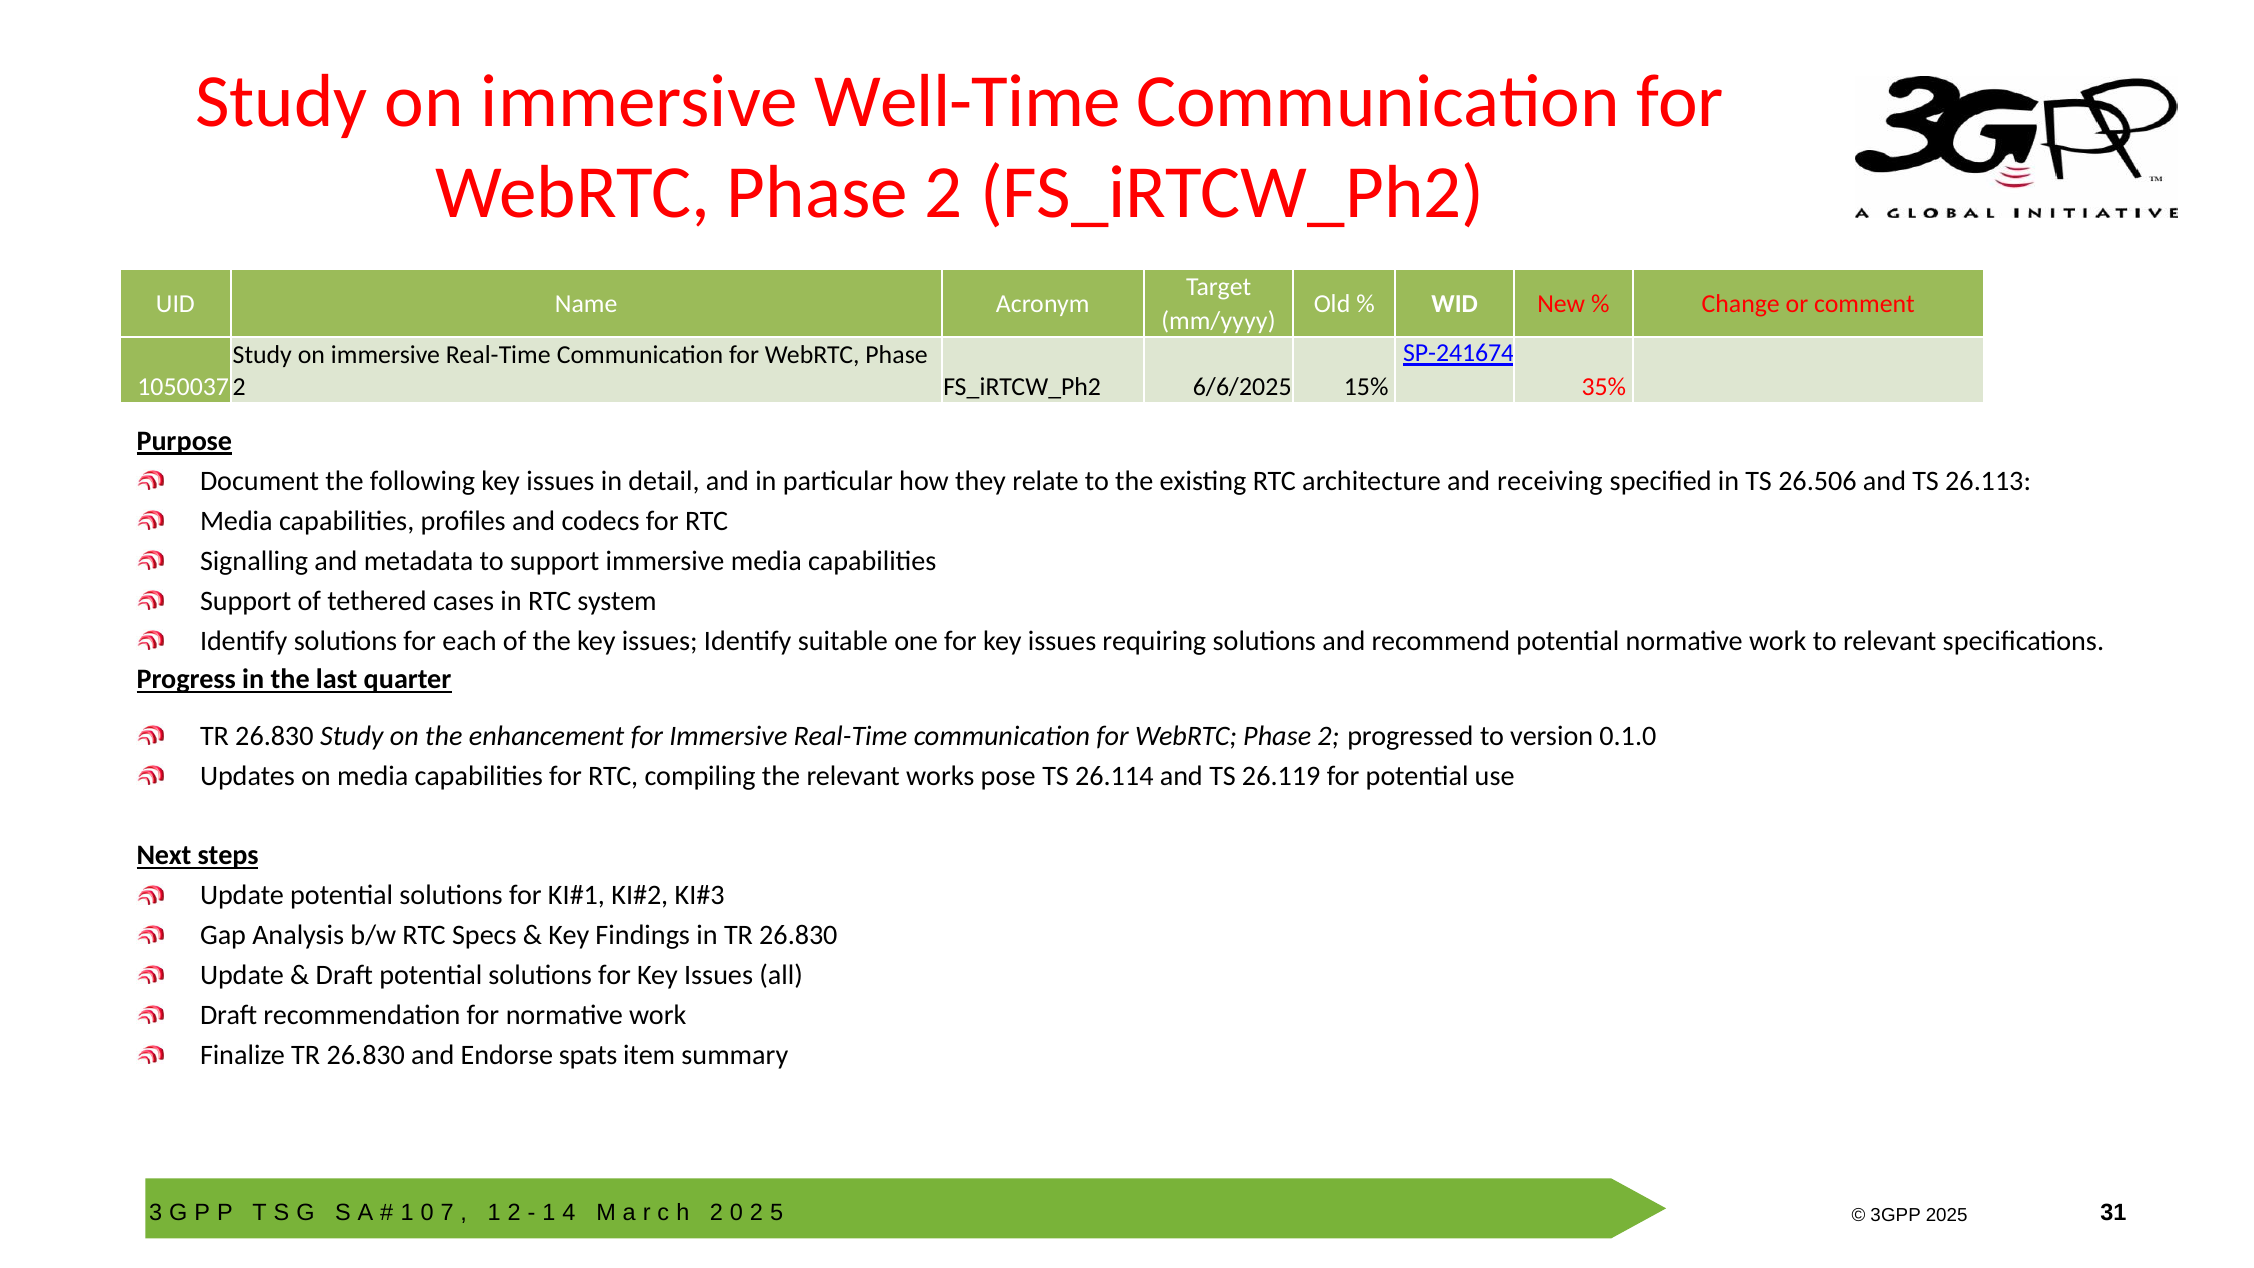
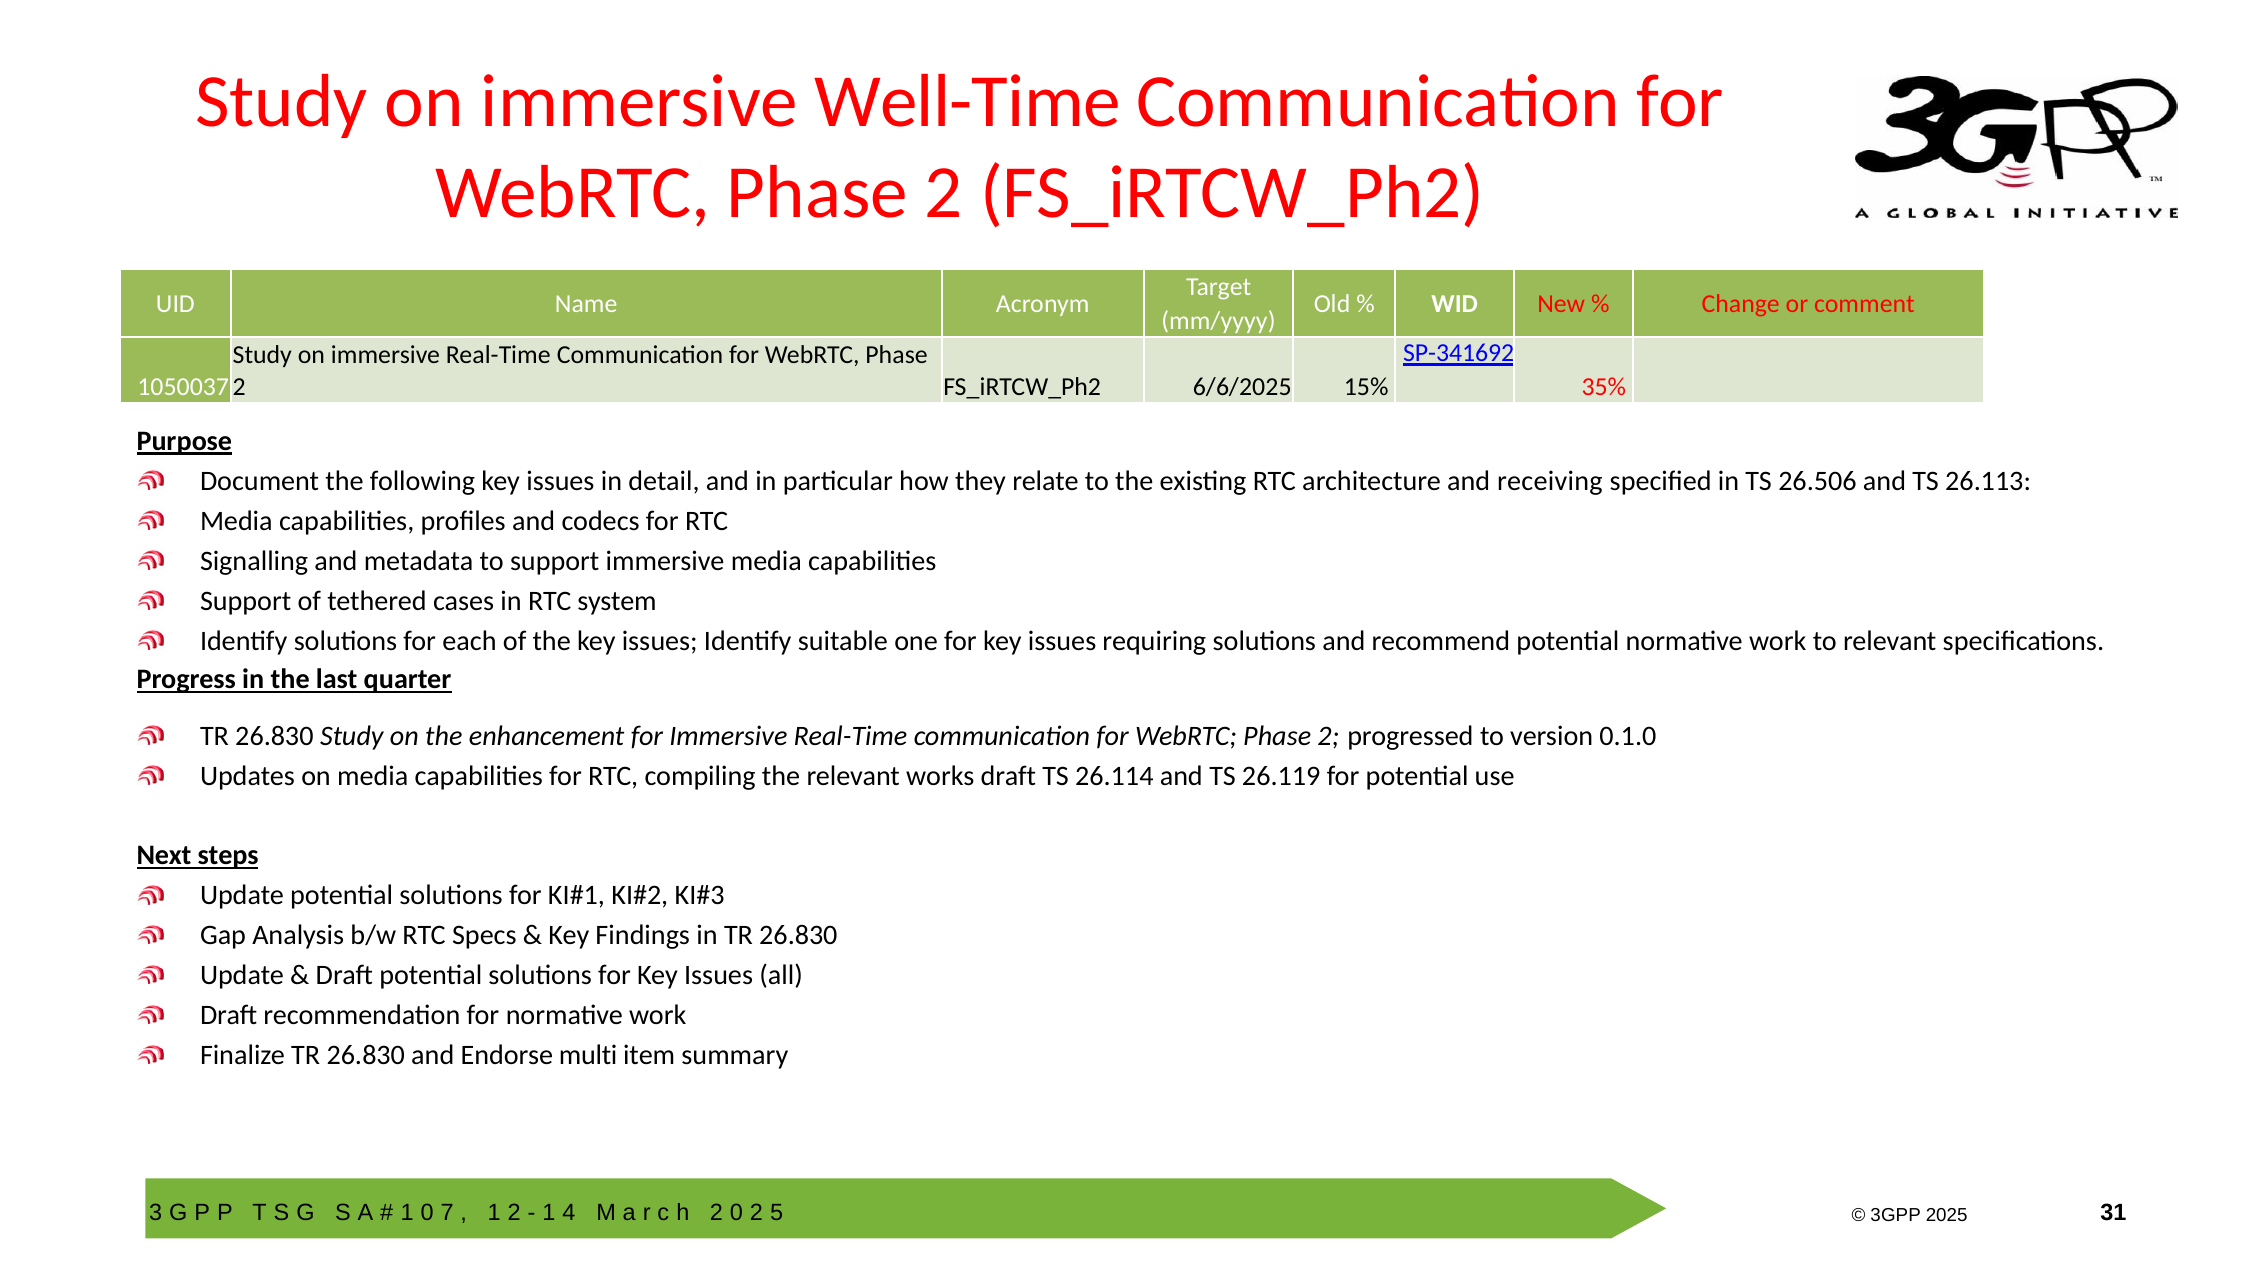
SP-241674: SP-241674 -> SP-341692
works pose: pose -> draft
spats: spats -> multi
